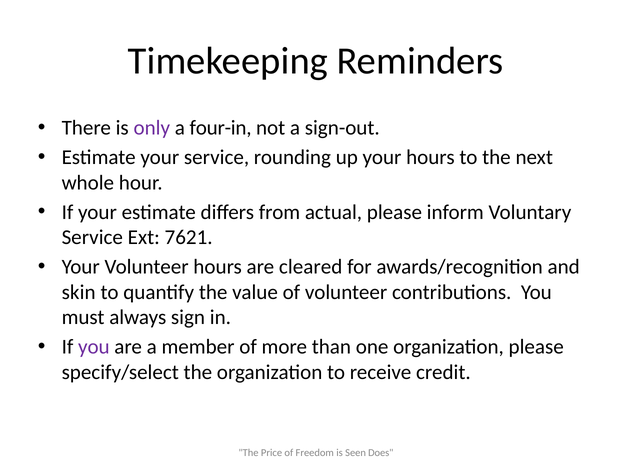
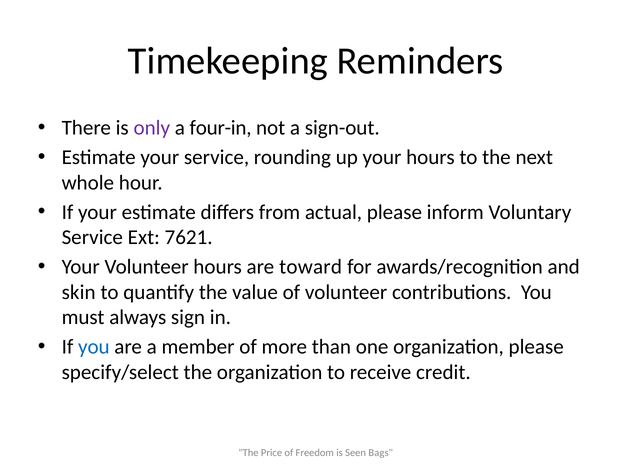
cleared: cleared -> toward
you at (94, 347) colour: purple -> blue
Does: Does -> Bags
